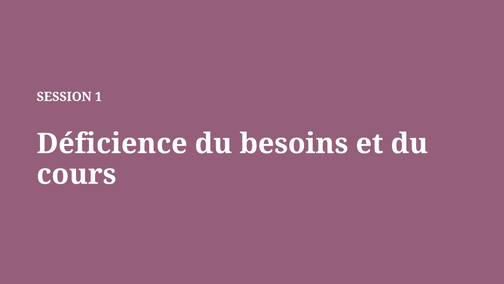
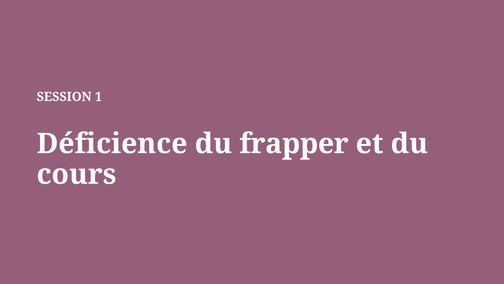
besoins: besoins -> frapper
